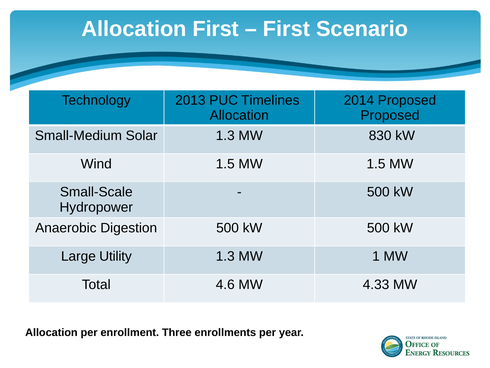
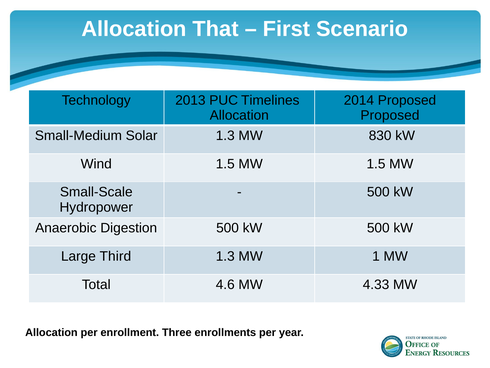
Allocation First: First -> That
Utility: Utility -> Third
